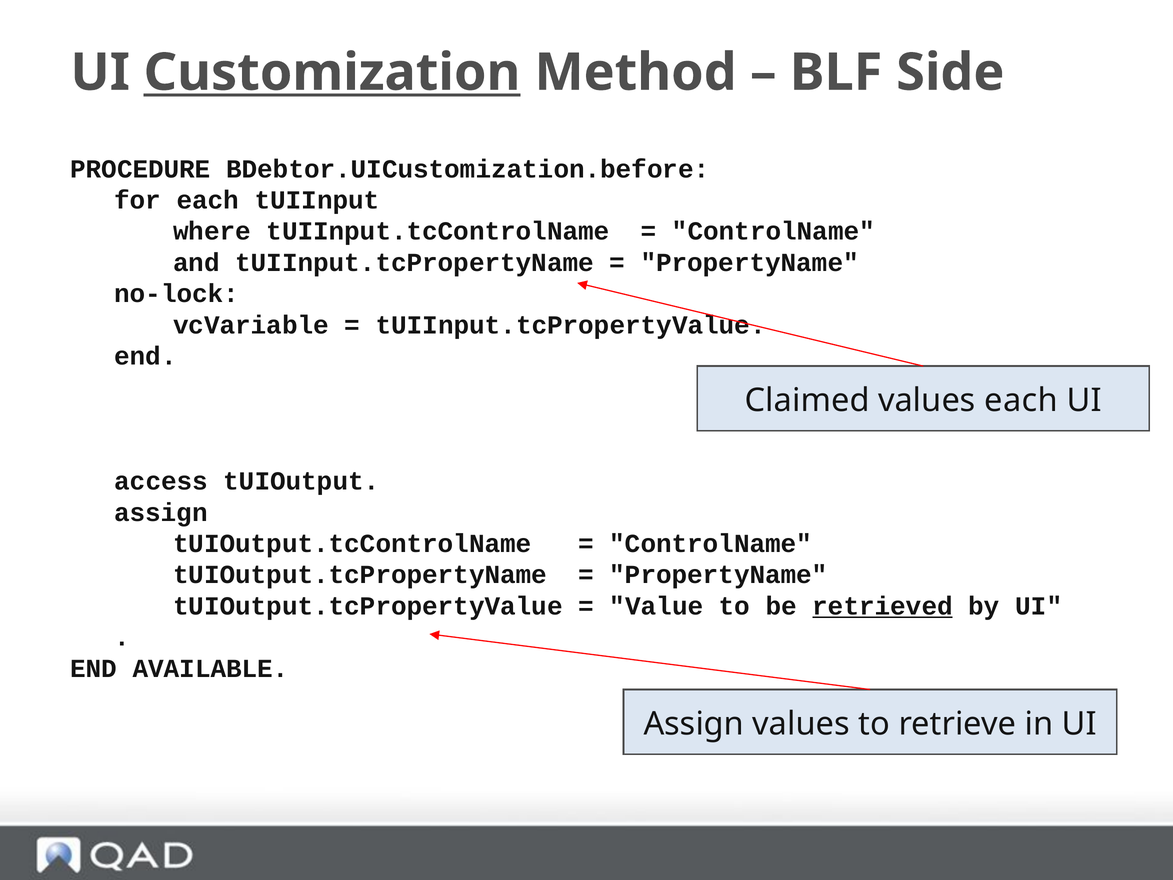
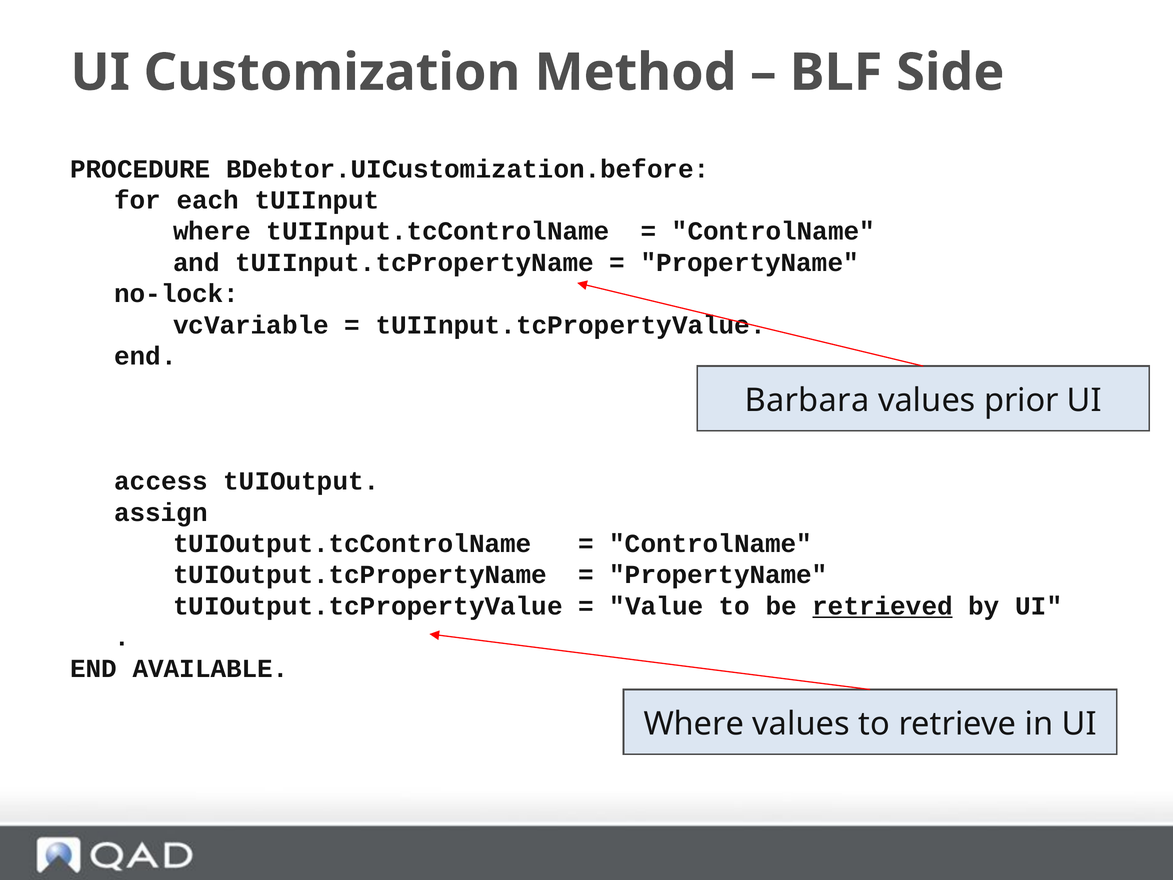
Customization underline: present -> none
Claimed: Claimed -> Barbara
each at (1021, 401): each -> prior
Assign at (694, 724): Assign -> Where
